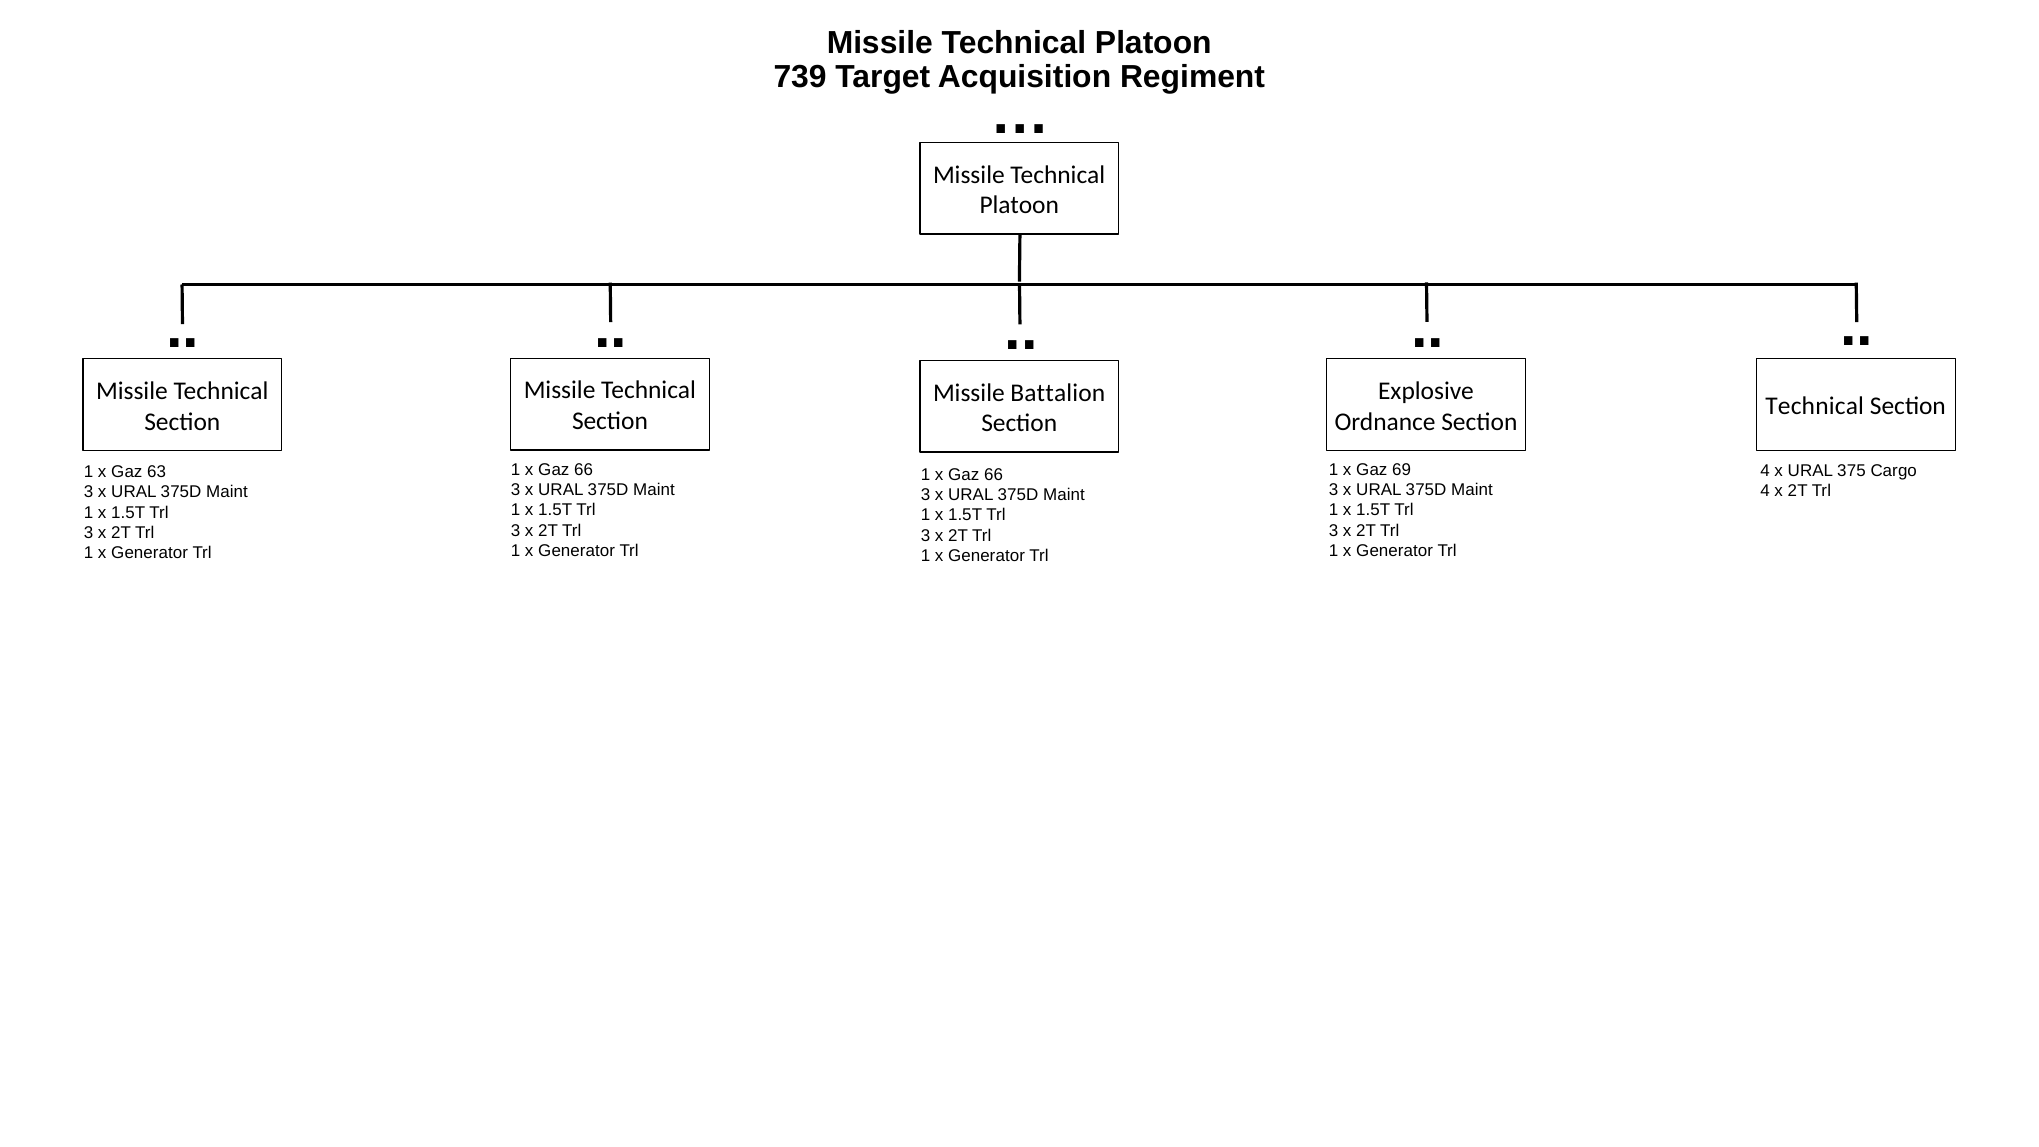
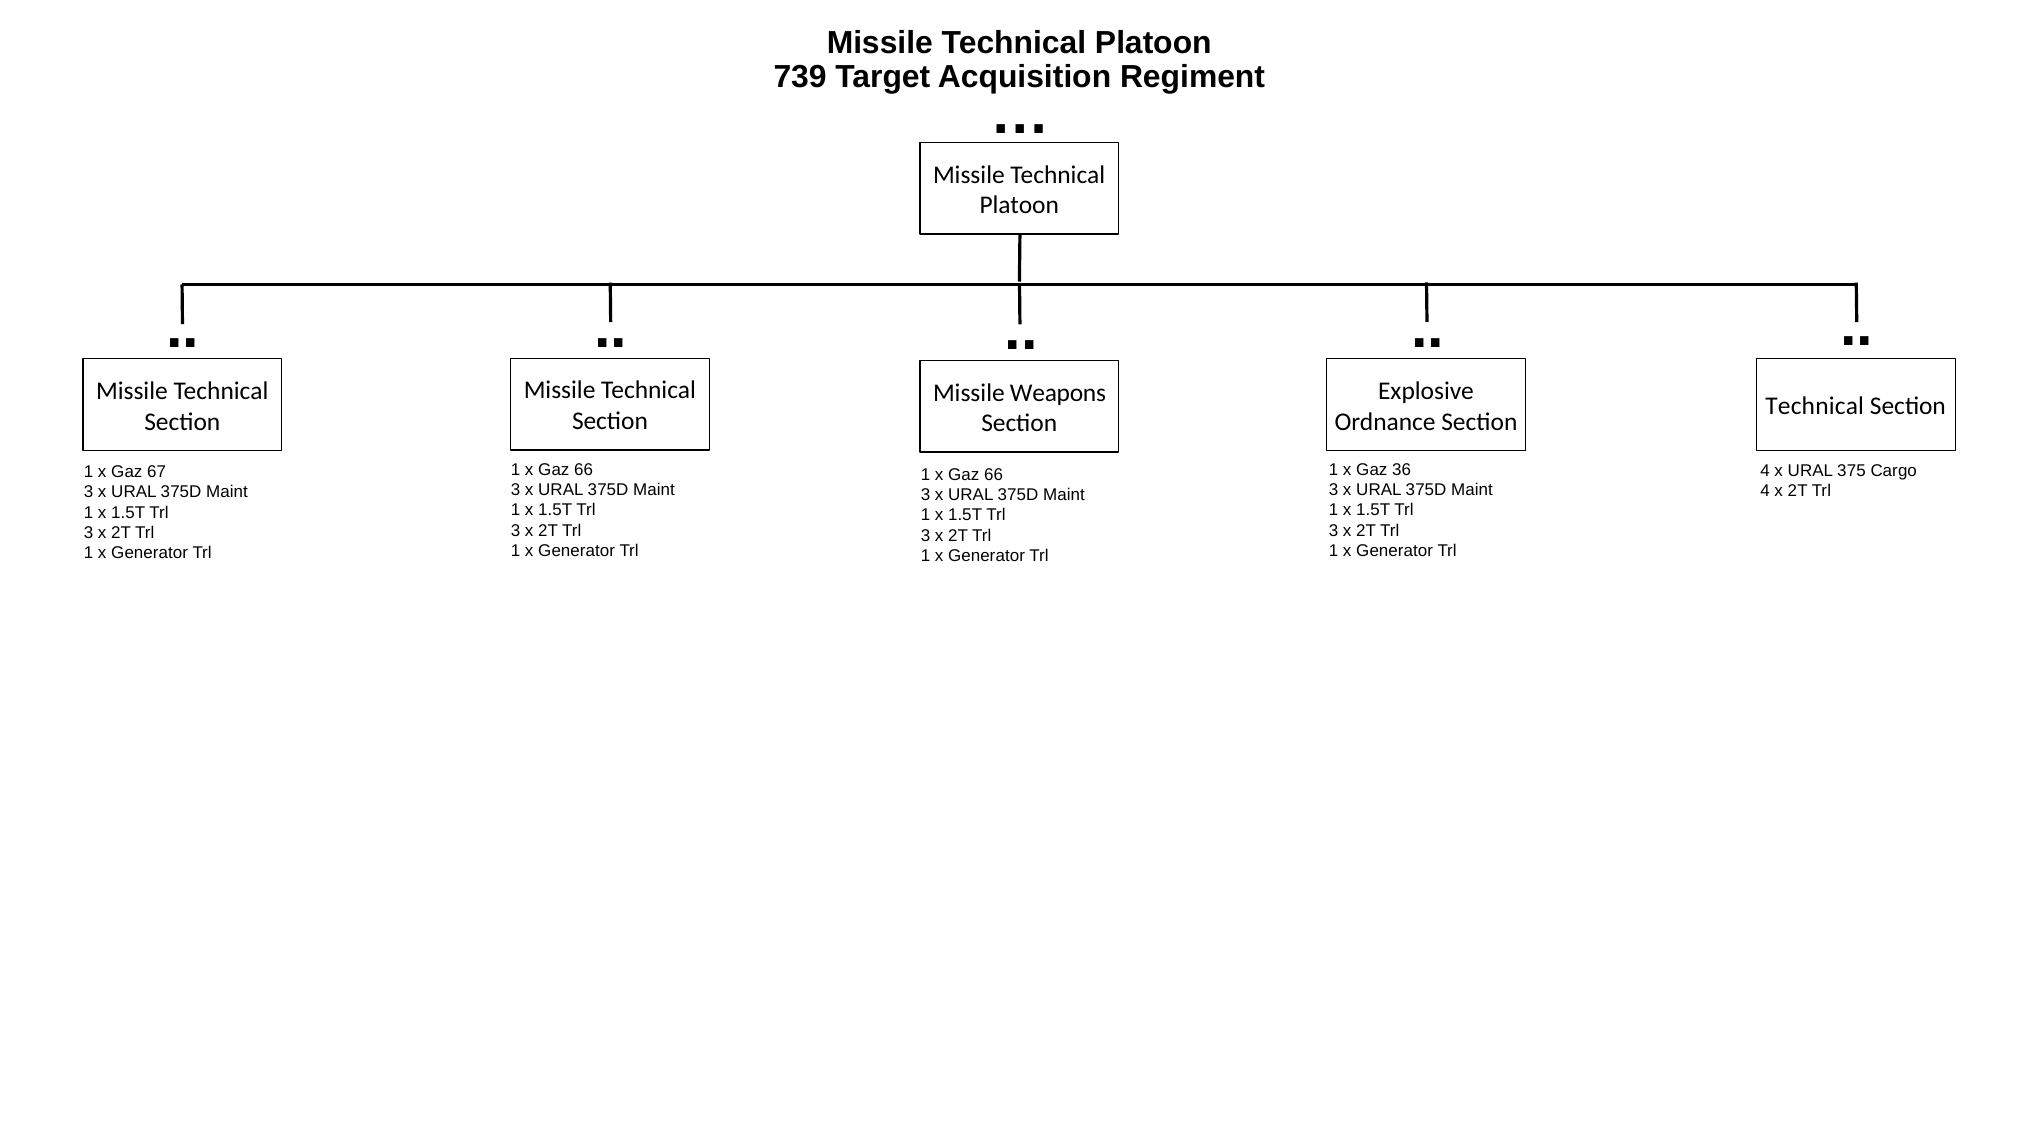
Battalion: Battalion -> Weapons
69: 69 -> 36
63: 63 -> 67
